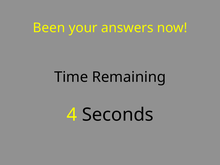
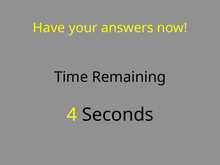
Been: Been -> Have
